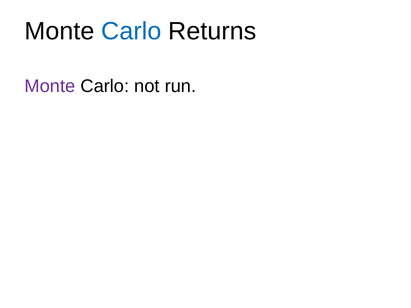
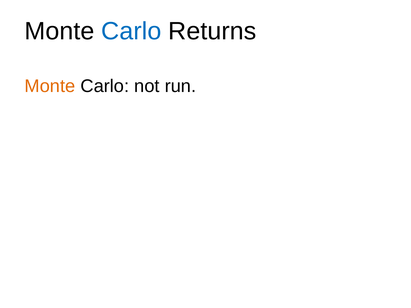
Monte at (50, 86) colour: purple -> orange
